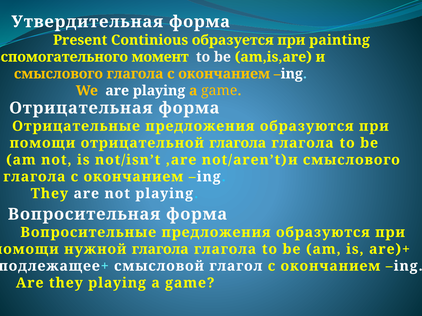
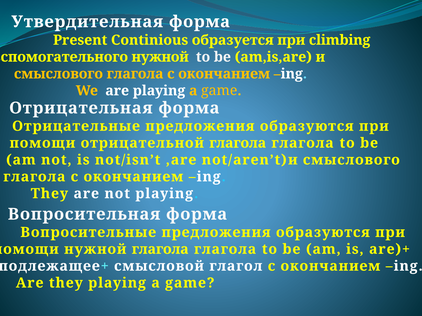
painting: painting -> climbing
момент at (160, 57): момент -> нужной
